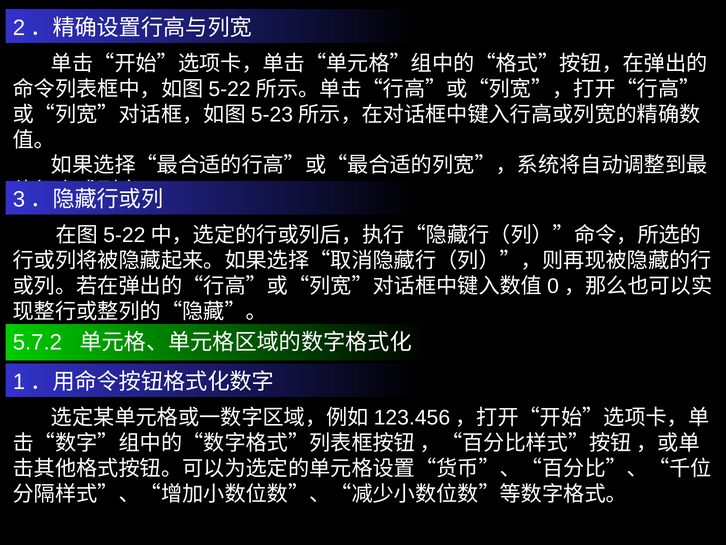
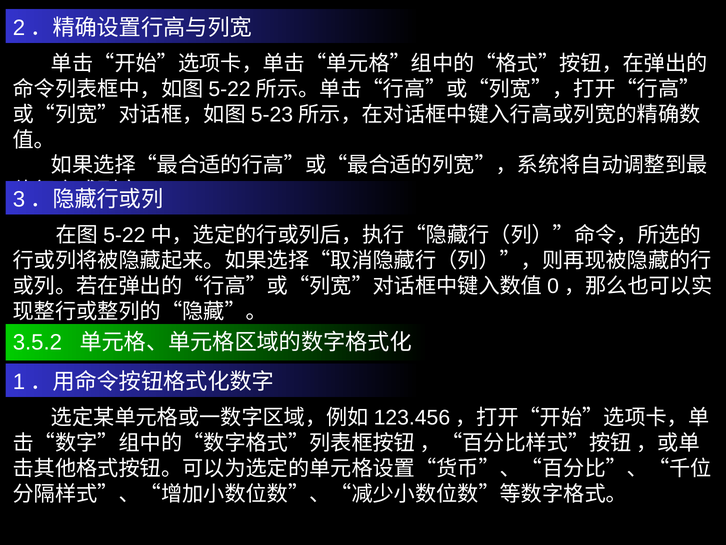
5.7.2: 5.7.2 -> 3.5.2
